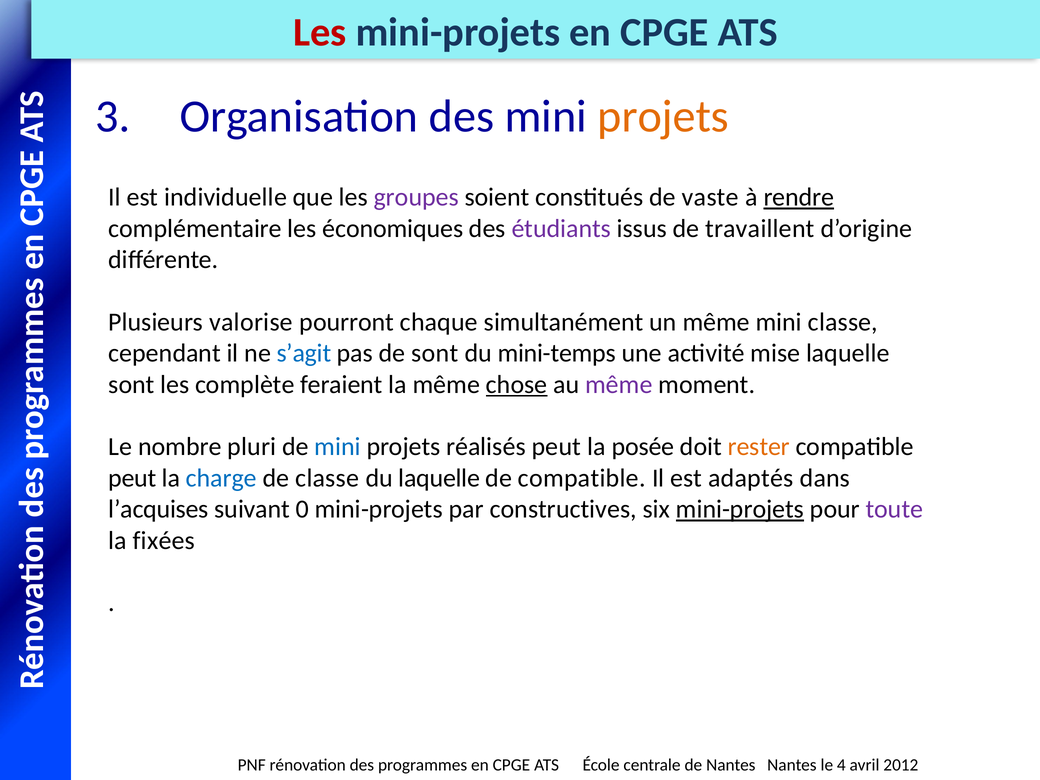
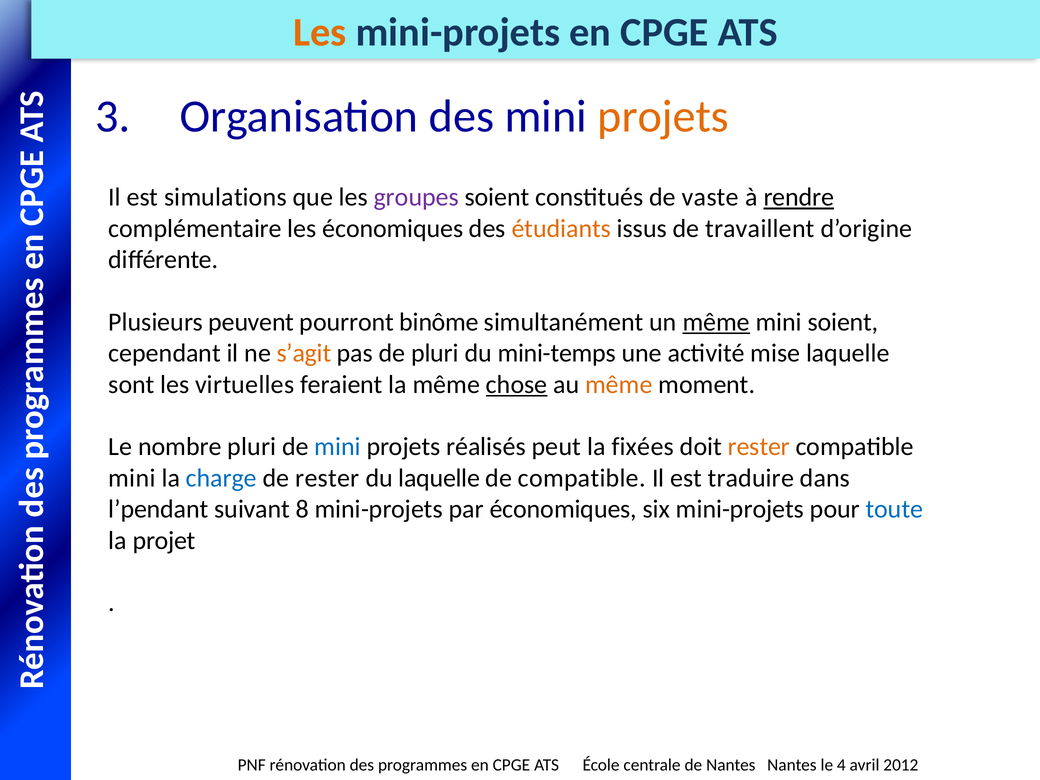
Les at (320, 32) colour: red -> orange
individuelle: individuelle -> simulations
étudiants colour: purple -> orange
valorise: valorise -> peuvent
chaque: chaque -> binôme
même at (716, 322) underline: none -> present
mini classe: classe -> soient
s’agit colour: blue -> orange
de sont: sont -> pluri
complète: complète -> virtuelles
même at (619, 384) colour: purple -> orange
posée: posée -> fixées
peut at (132, 478): peut -> mini
de classe: classe -> rester
adaptés: adaptés -> traduire
l’acquises: l’acquises -> l’pendant
0: 0 -> 8
par constructives: constructives -> économiques
mini-projets at (740, 509) underline: present -> none
toute colour: purple -> blue
fixées: fixées -> projet
